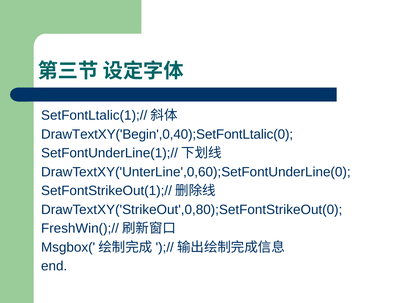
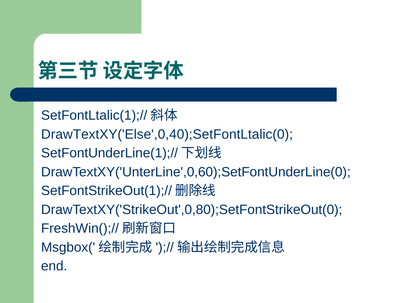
DrawTextXY('Begin',0,40);SetFontLtalic(0: DrawTextXY('Begin',0,40);SetFontLtalic(0 -> DrawTextXY('Else',0,40);SetFontLtalic(0
